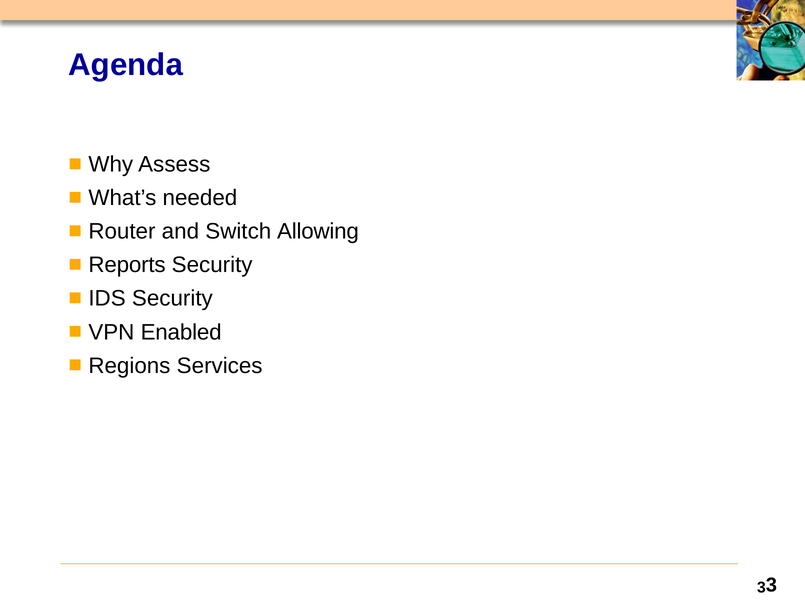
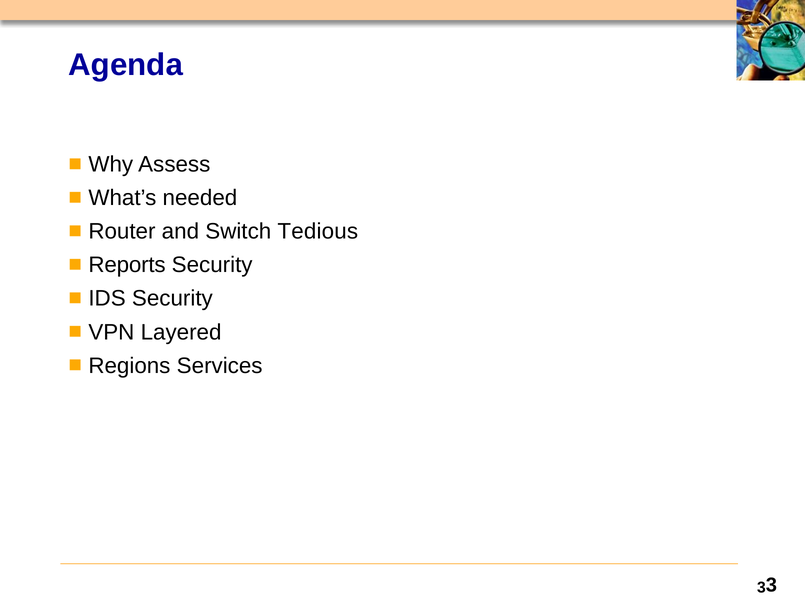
Allowing: Allowing -> Tedious
Enabled: Enabled -> Layered
